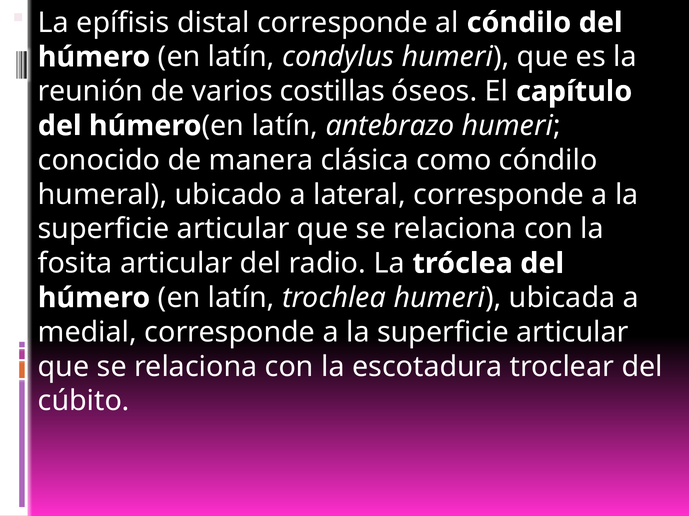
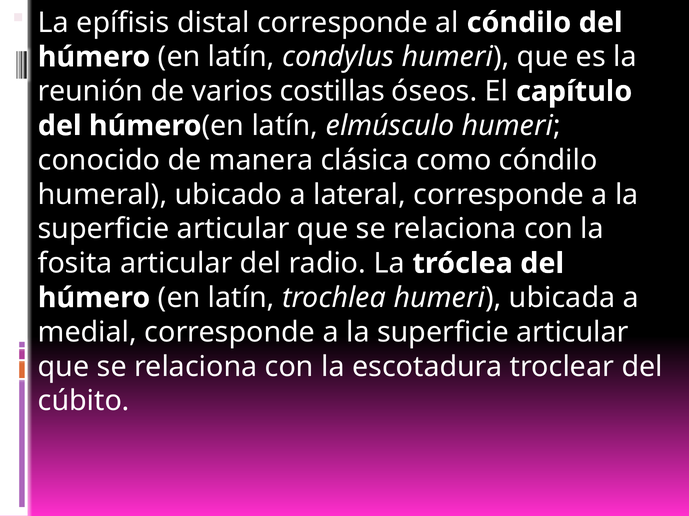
antebrazo: antebrazo -> elmúsculo
